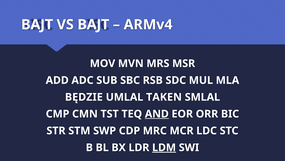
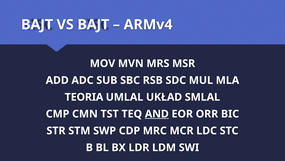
BĘDZIE: BĘDZIE -> TEORIA
TAKEN: TAKEN -> UKŁAD
LDM underline: present -> none
